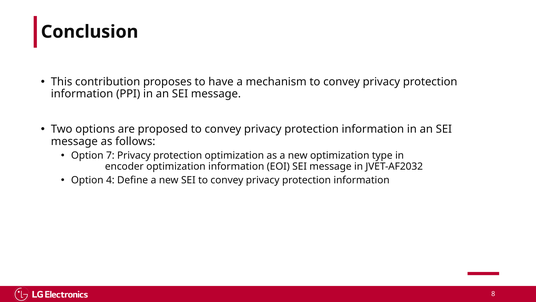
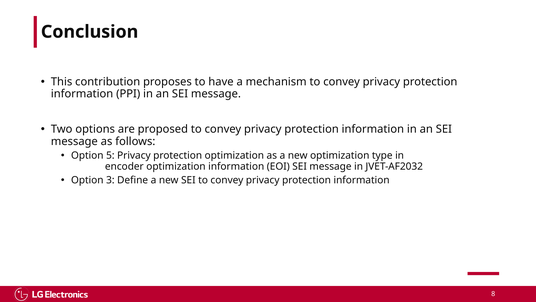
7: 7 -> 5
4: 4 -> 3
